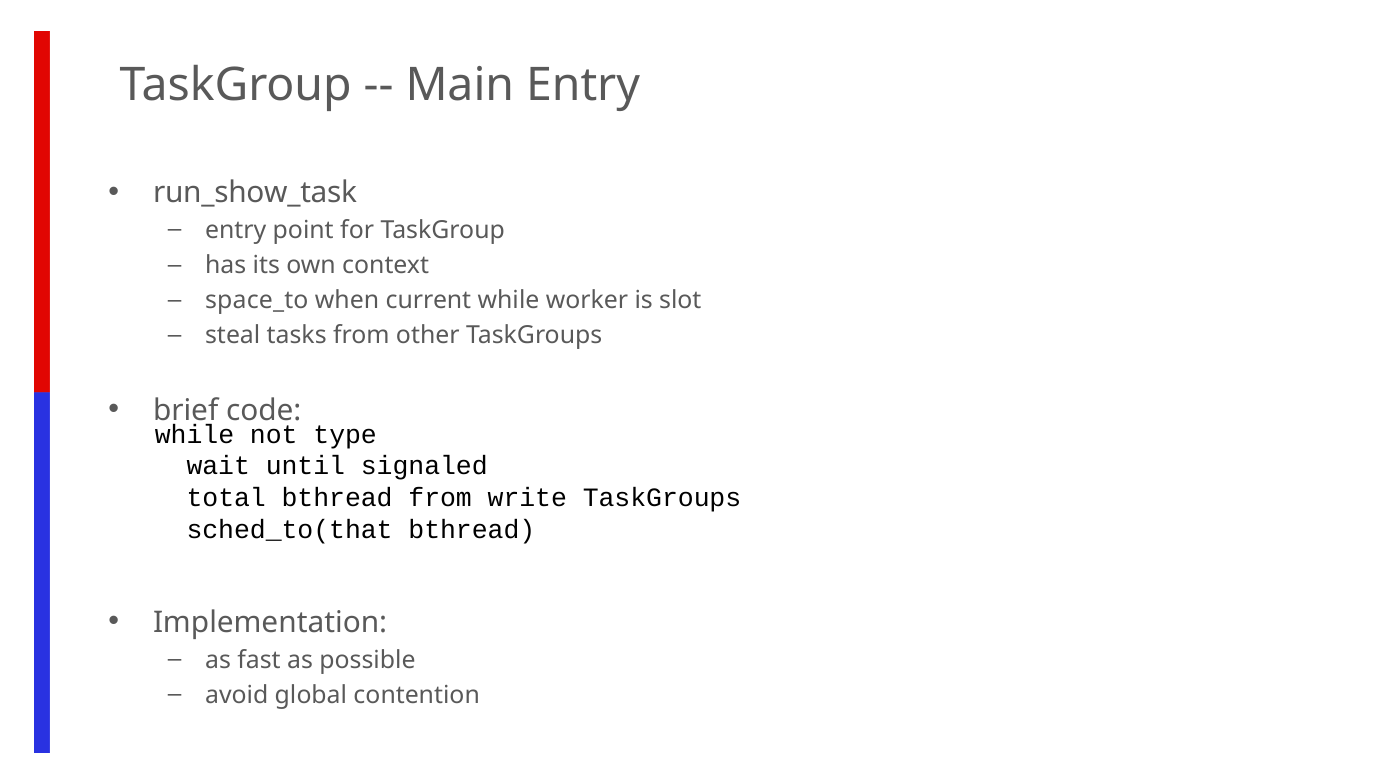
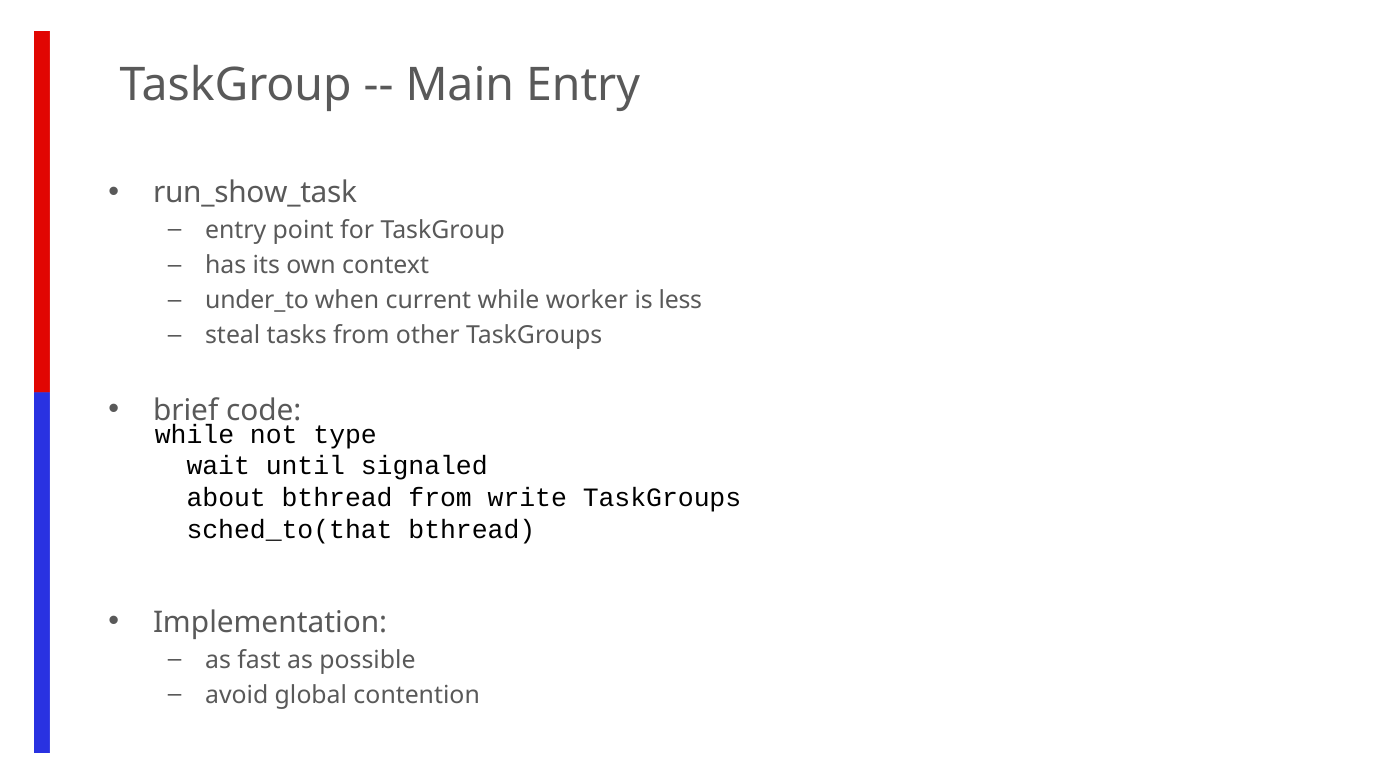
space_to: space_to -> under_to
slot: slot -> less
total: total -> about
